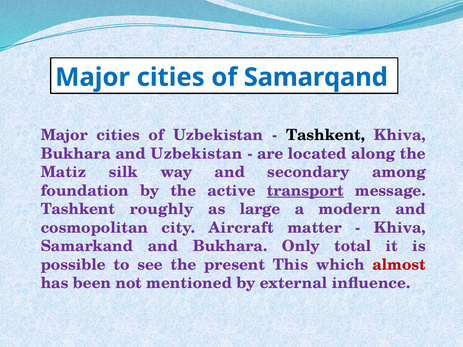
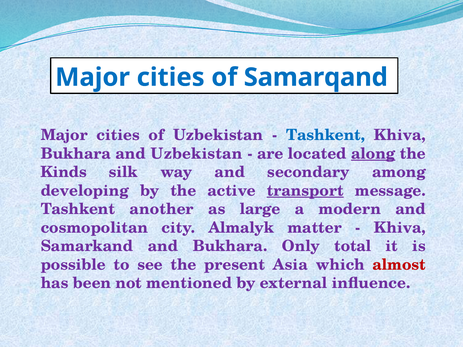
Tashkent at (326, 135) colour: black -> blue
along underline: none -> present
Matiz: Matiz -> Kinds
foundation: foundation -> developing
roughly: roughly -> another
Aircraft: Aircraft -> Almalyk
This: This -> Asia
